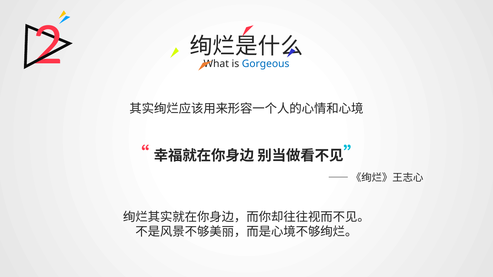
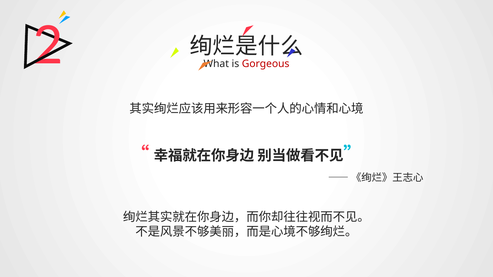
Gorgeous colour: blue -> red
